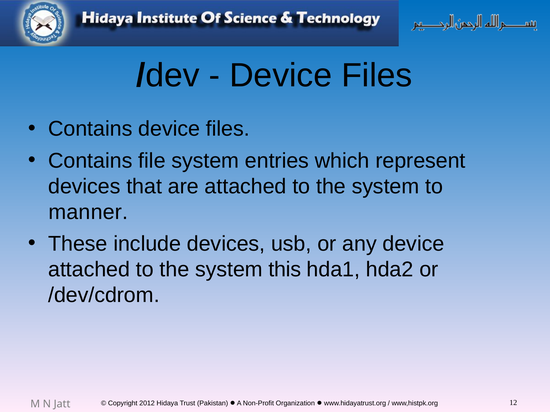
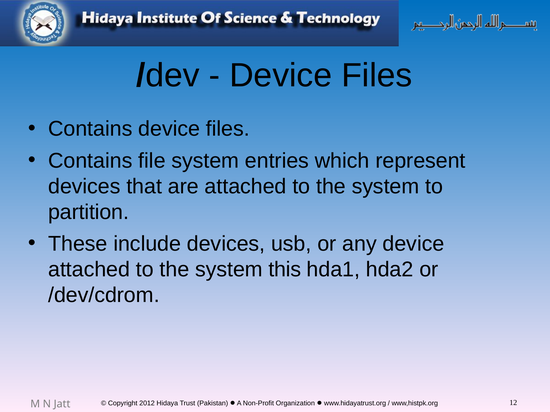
manner: manner -> partition
